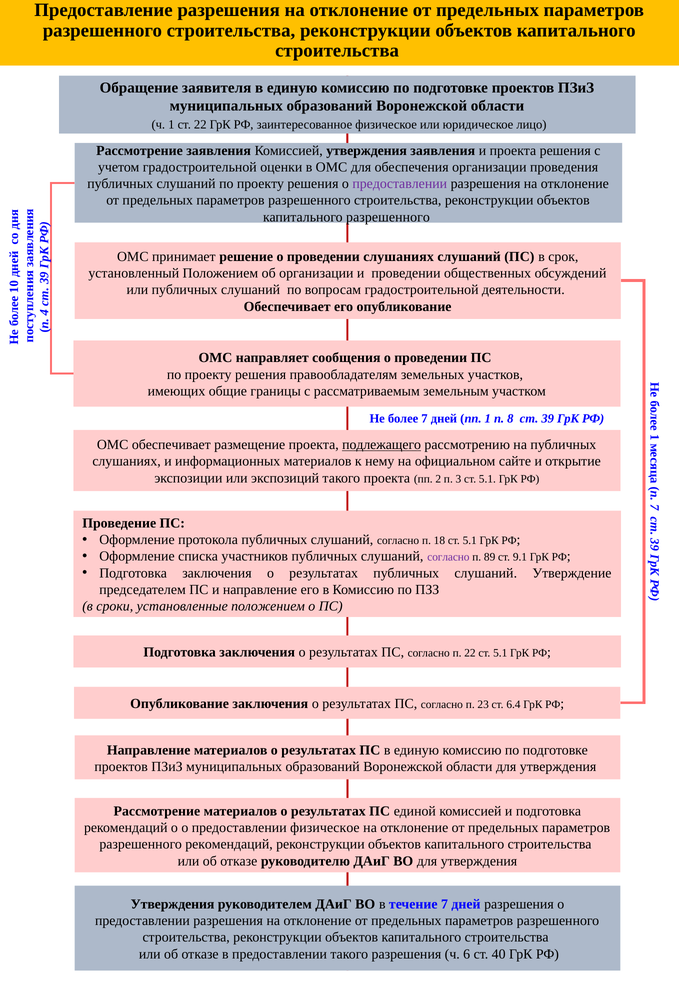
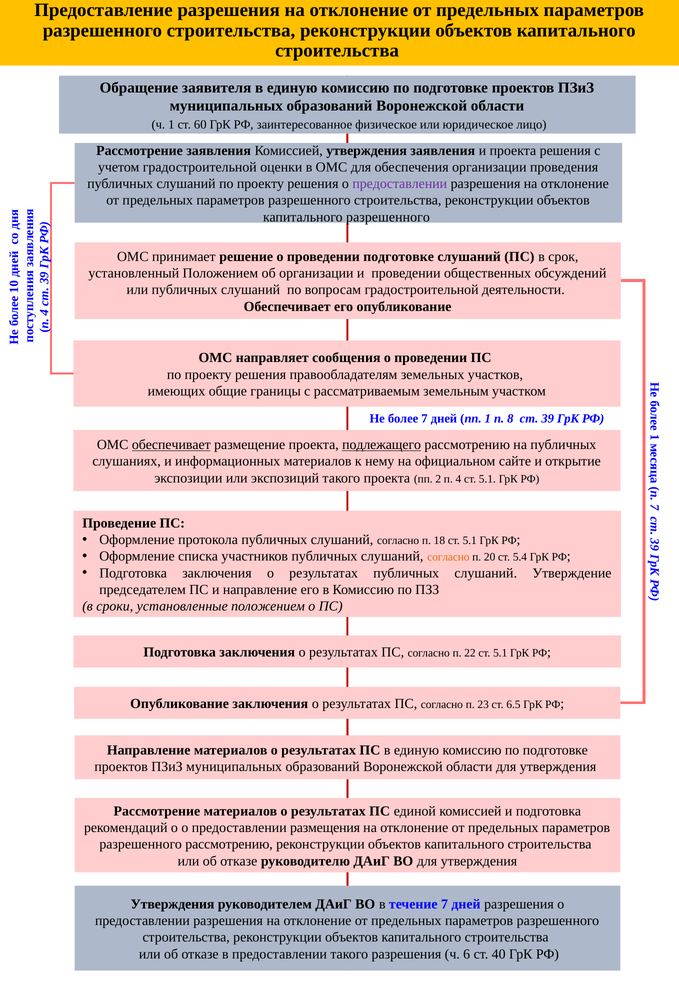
ст 22: 22 -> 60
проведении слушаниях: слушаниях -> подготовке
обеспечивает at (171, 445) underline: none -> present
п 3: 3 -> 4
согласно at (448, 557) colour: purple -> orange
89: 89 -> 20
9.1: 9.1 -> 5.4
6.4: 6.4 -> 6.5
предоставлении физическое: физическое -> размещения
разрешенного рекомендаций: рекомендаций -> рассмотрению
